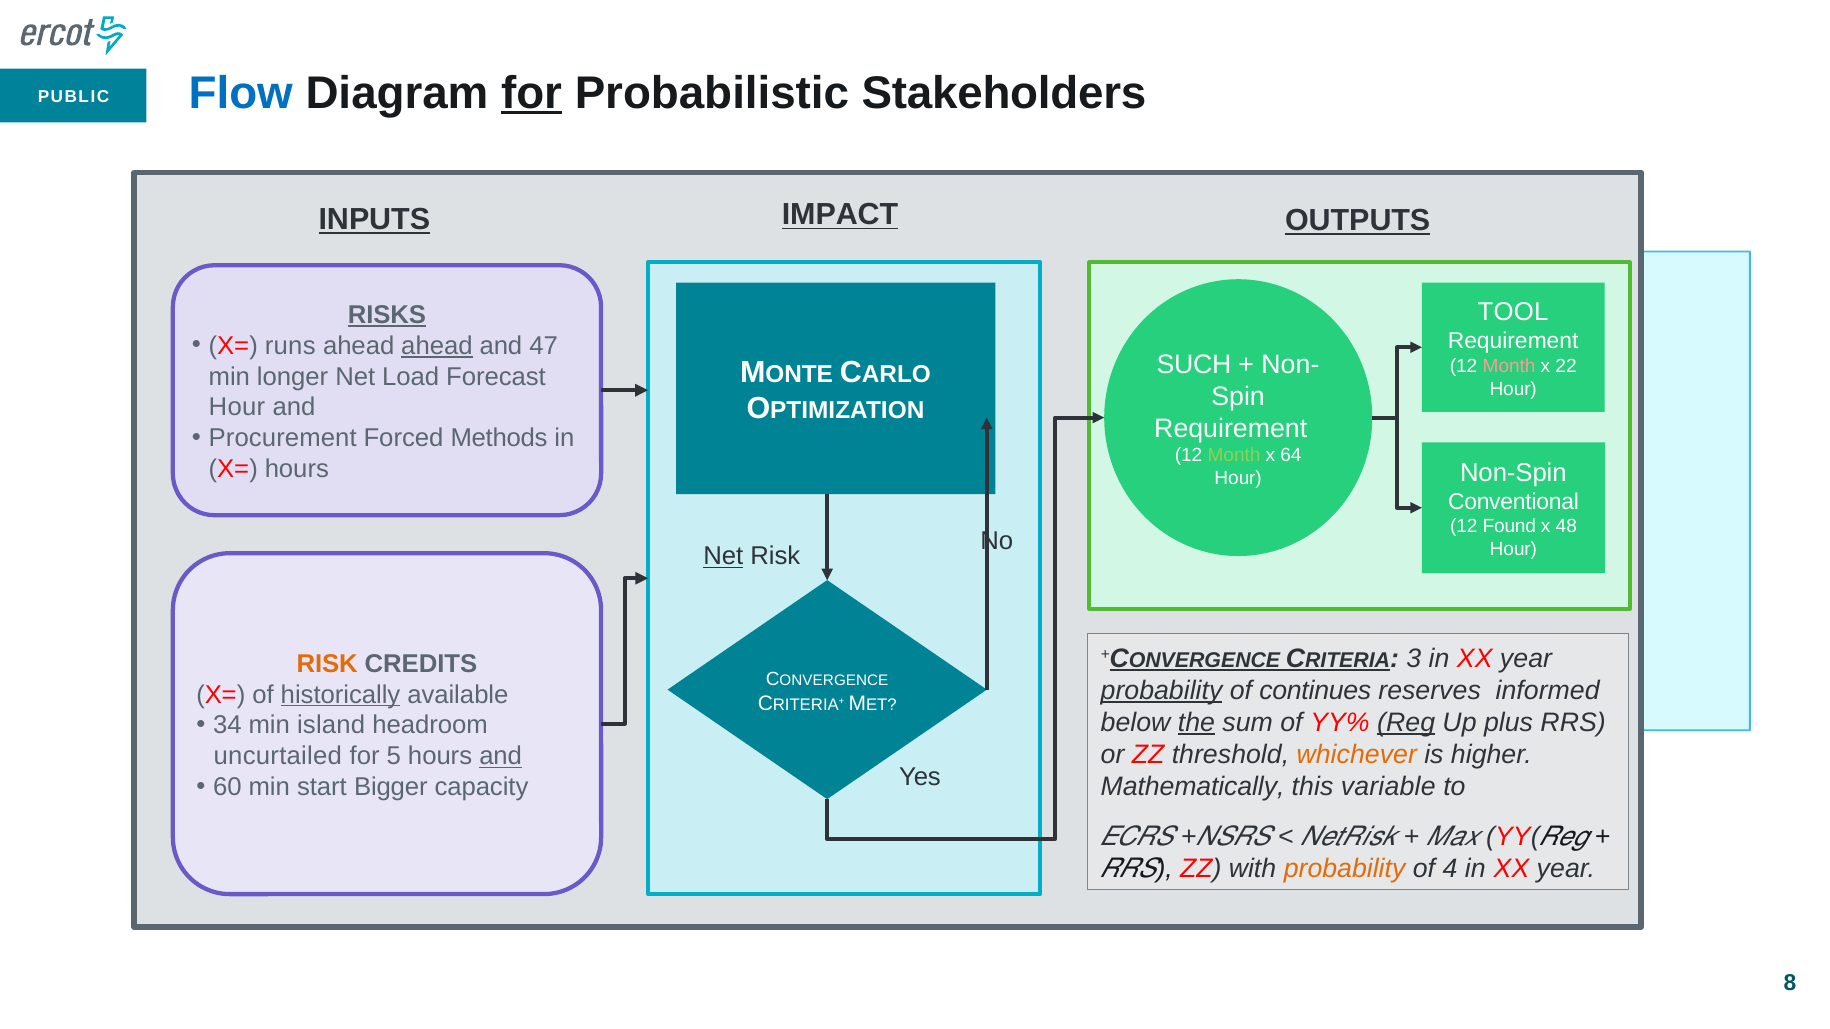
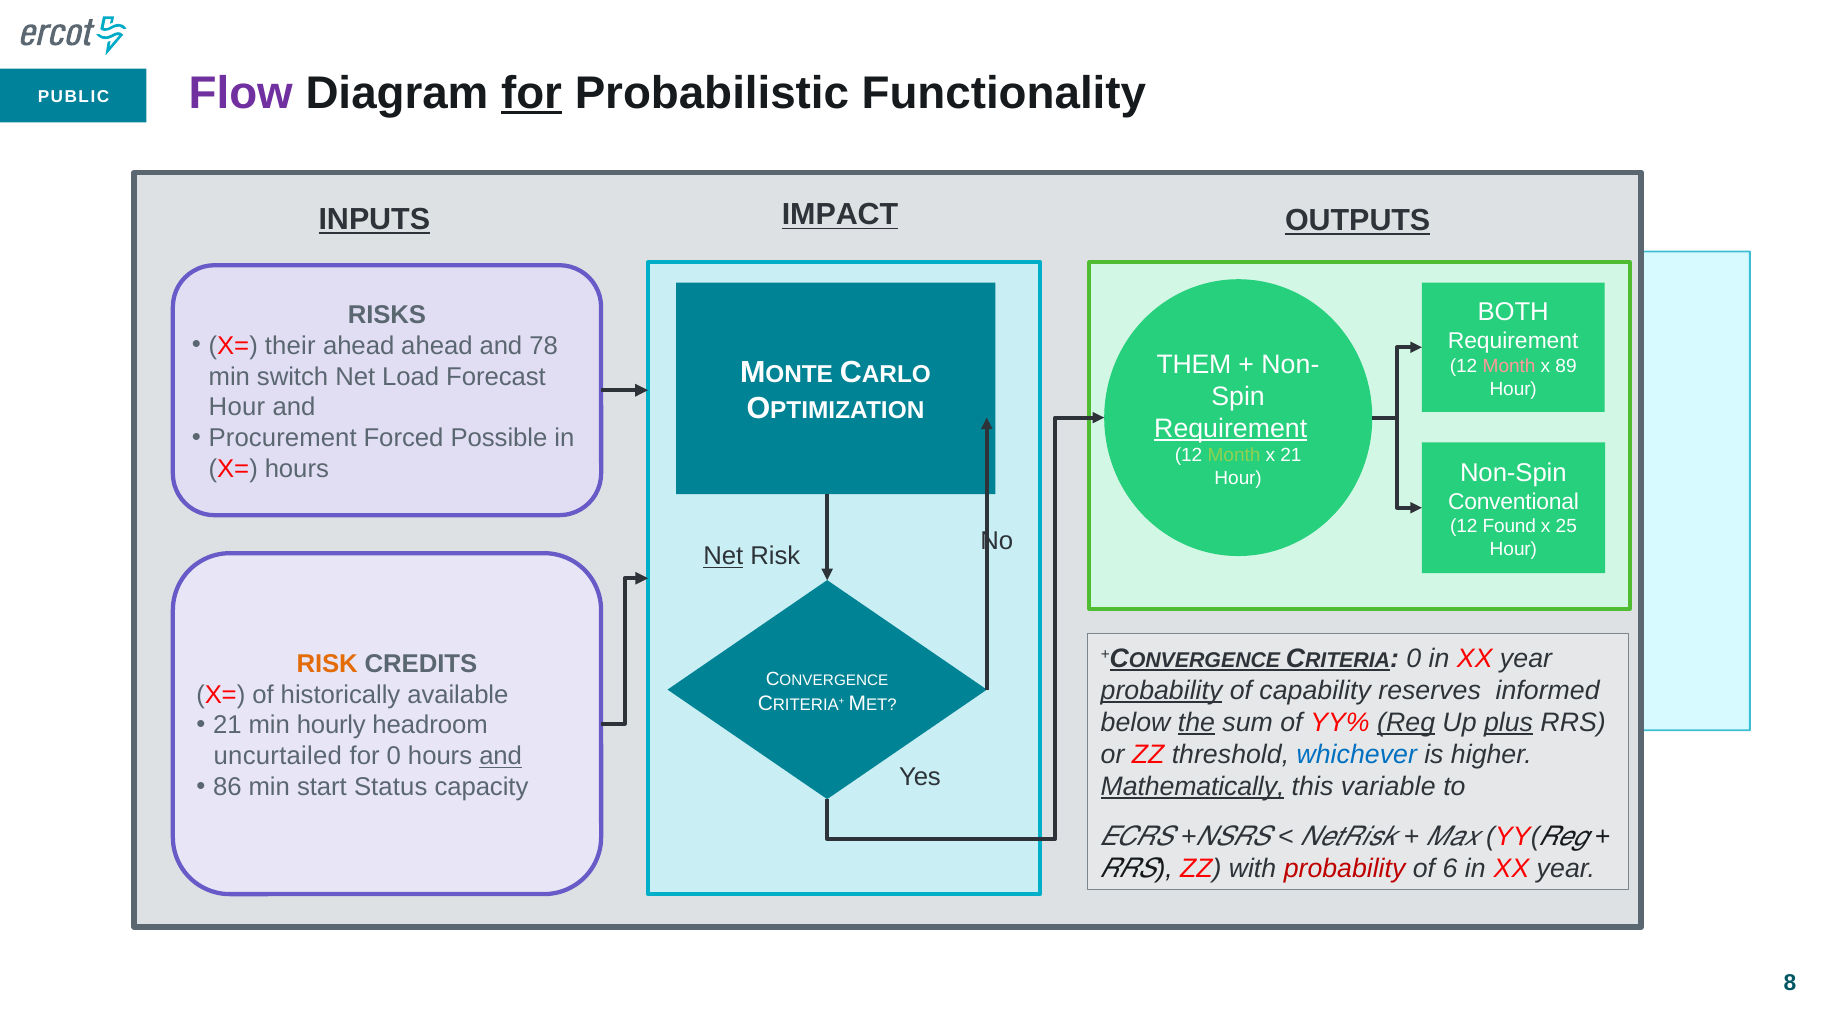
Flow colour: blue -> purple
Stakeholders: Stakeholders -> Functionality
TOOL: TOOL -> BOTH
RISKS underline: present -> none
runs: runs -> their
ahead at (437, 346) underline: present -> none
47: 47 -> 78
SUCH: SUCH -> THEM
22: 22 -> 89
longer: longer -> switch
Requirement at (1231, 429) underline: none -> present
Methods: Methods -> Possible
x 64: 64 -> 21
48: 48 -> 25
3 at (1414, 659): 3 -> 0
continues: continues -> capability
historically underline: present -> none
plus underline: none -> present
34 at (227, 726): 34 -> 21
island: island -> hourly
whichever colour: orange -> blue
for 5: 5 -> 0
60: 60 -> 86
Bigger: Bigger -> Status
Mathematically underline: none -> present
probability at (1345, 869) colour: orange -> red
4: 4 -> 6
